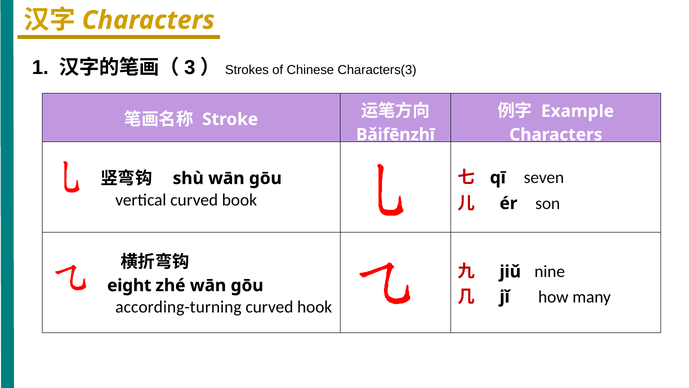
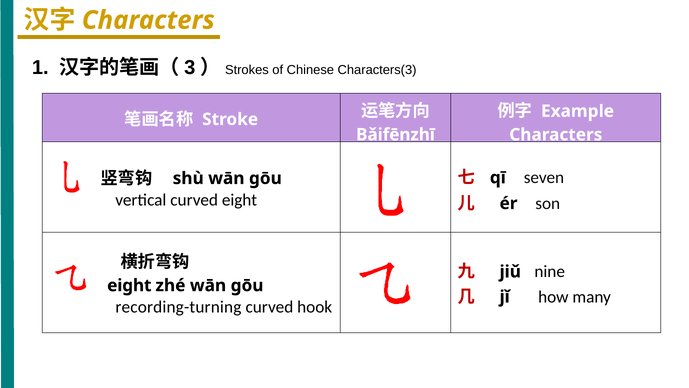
curved book: book -> eight
according-turning: according-turning -> recording-turning
